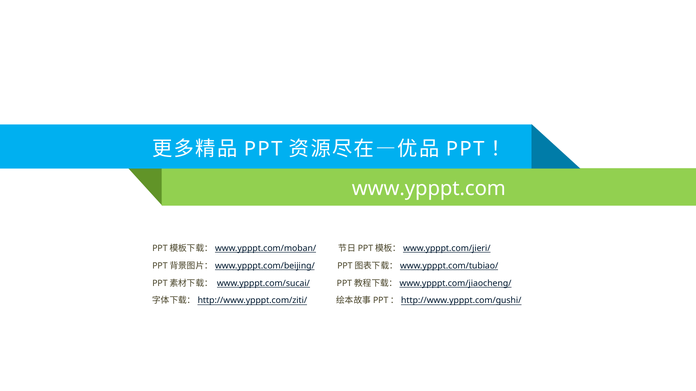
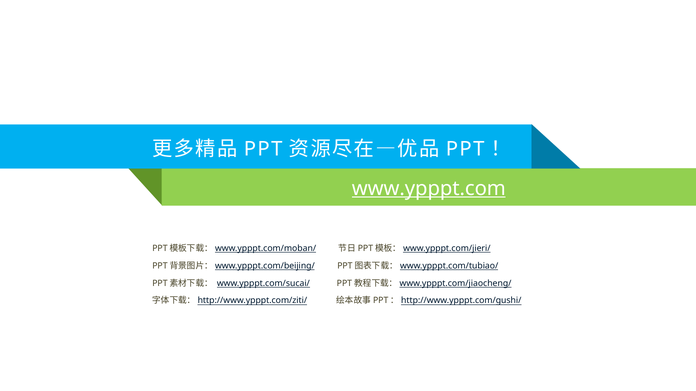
www.ypppt.com underline: none -> present
